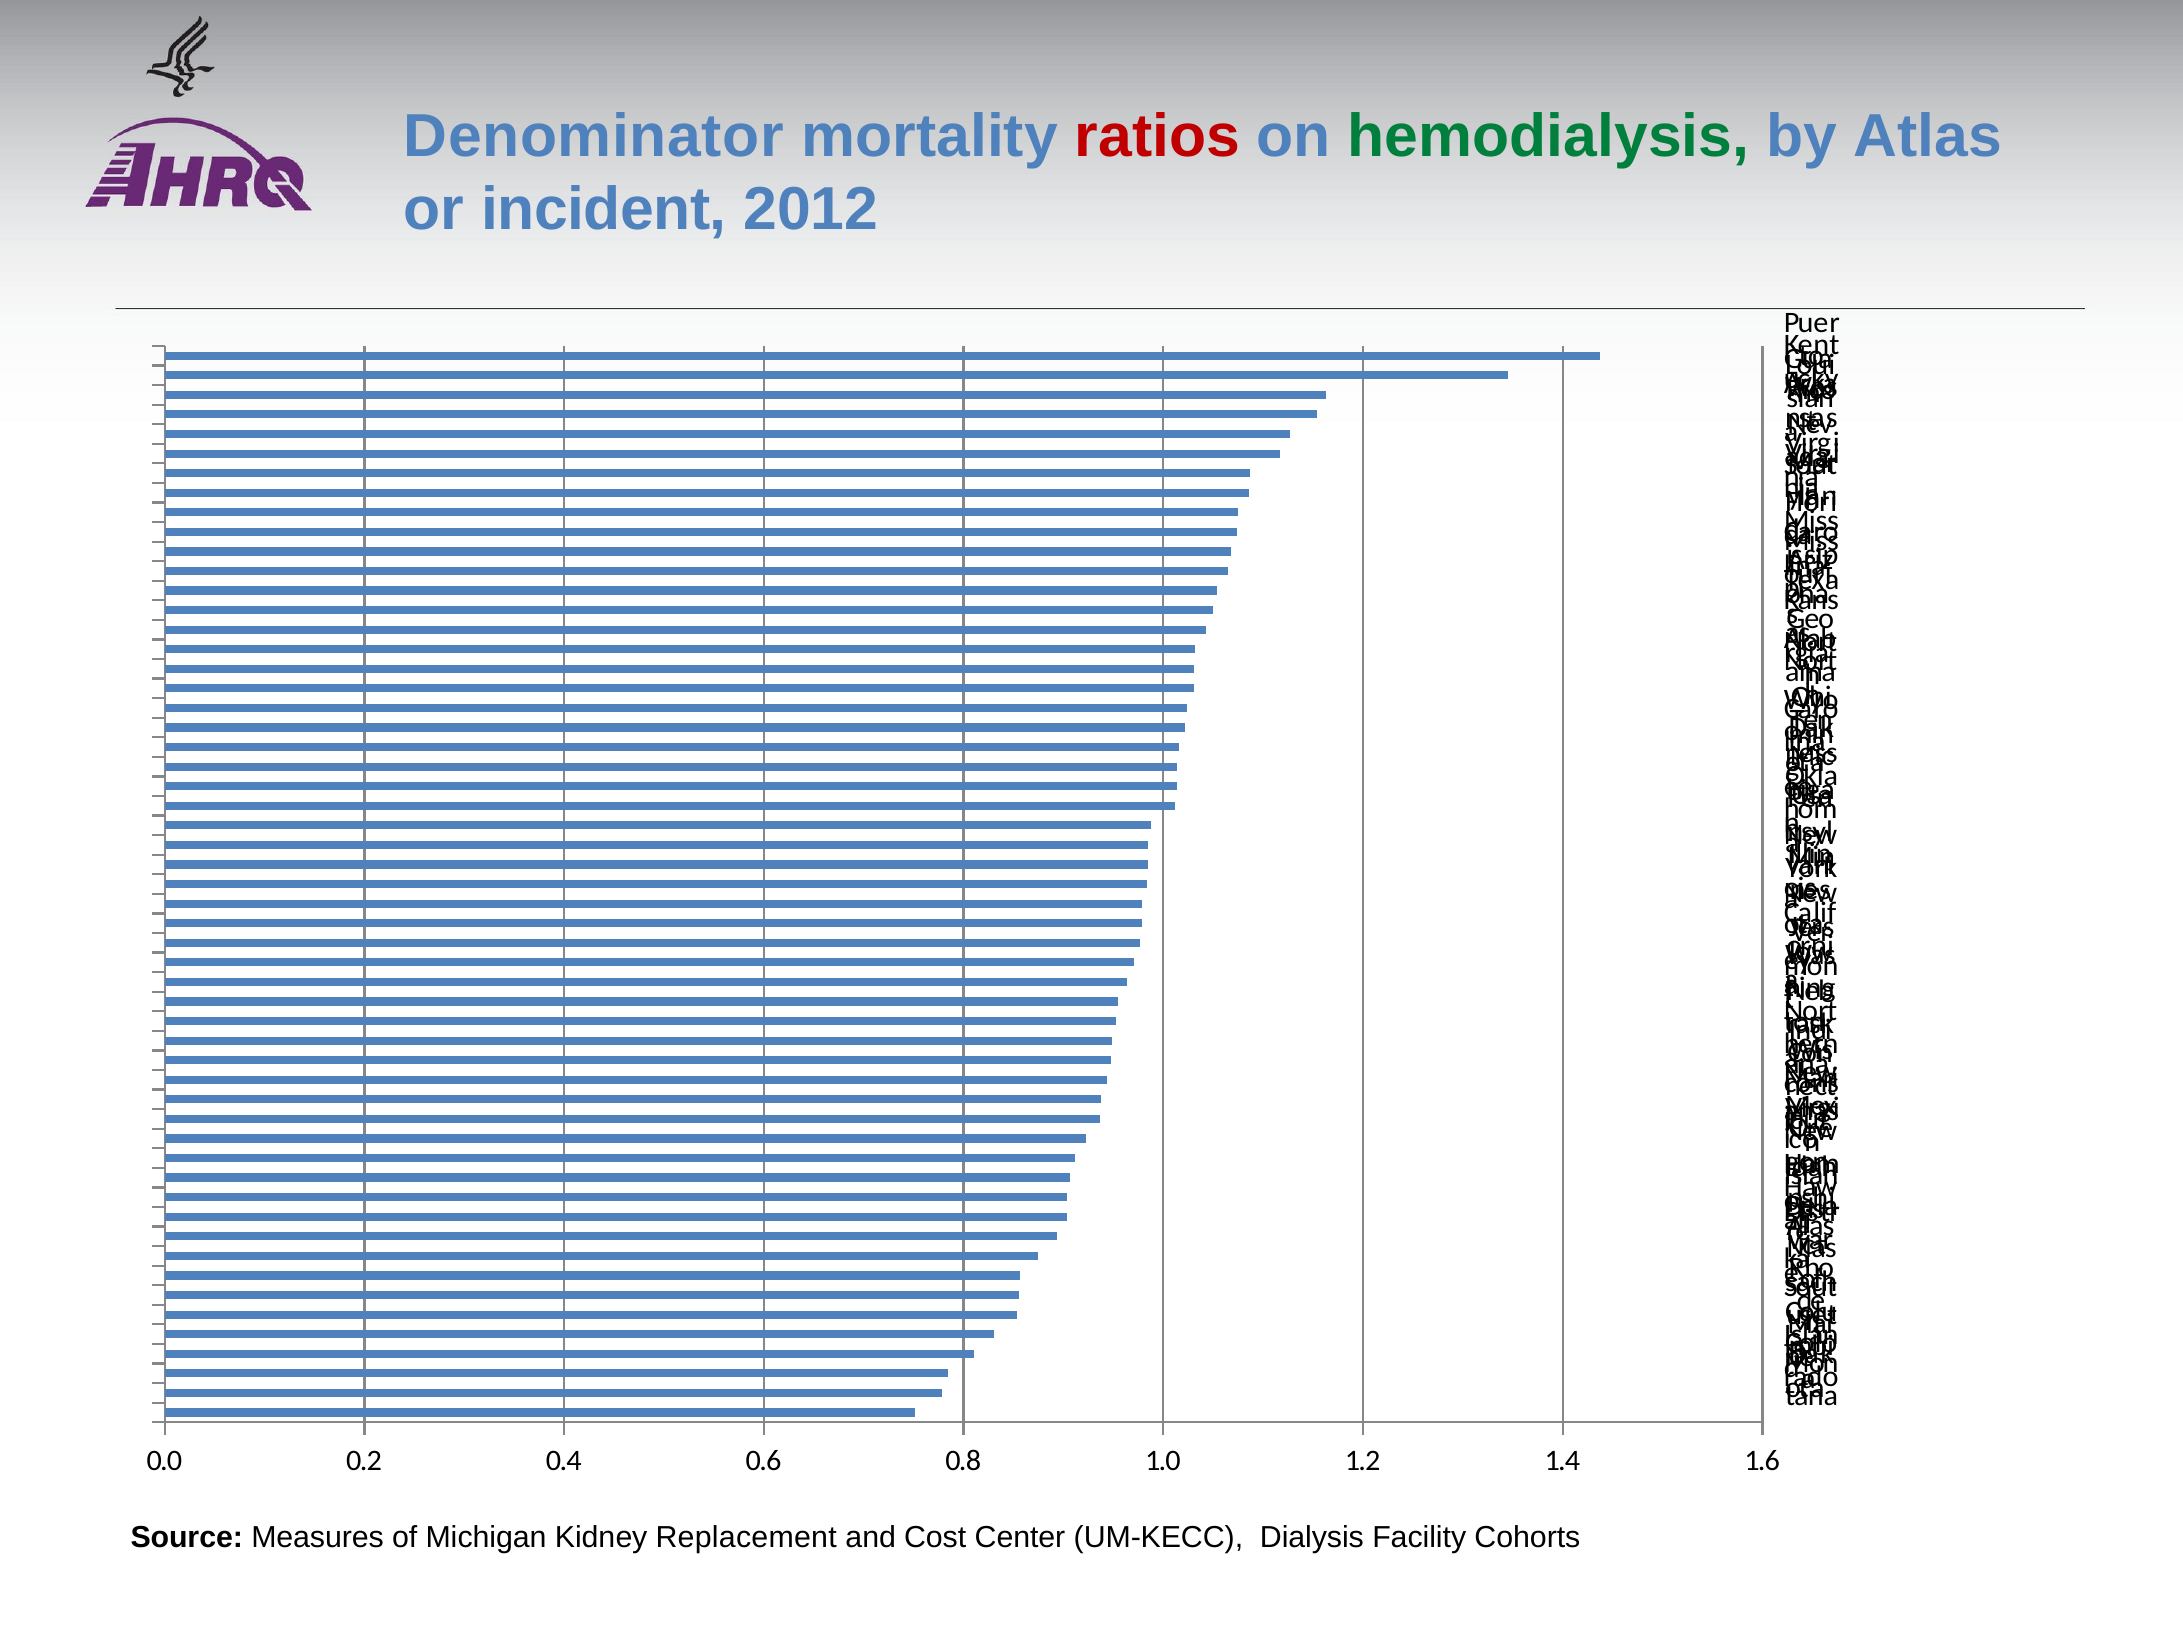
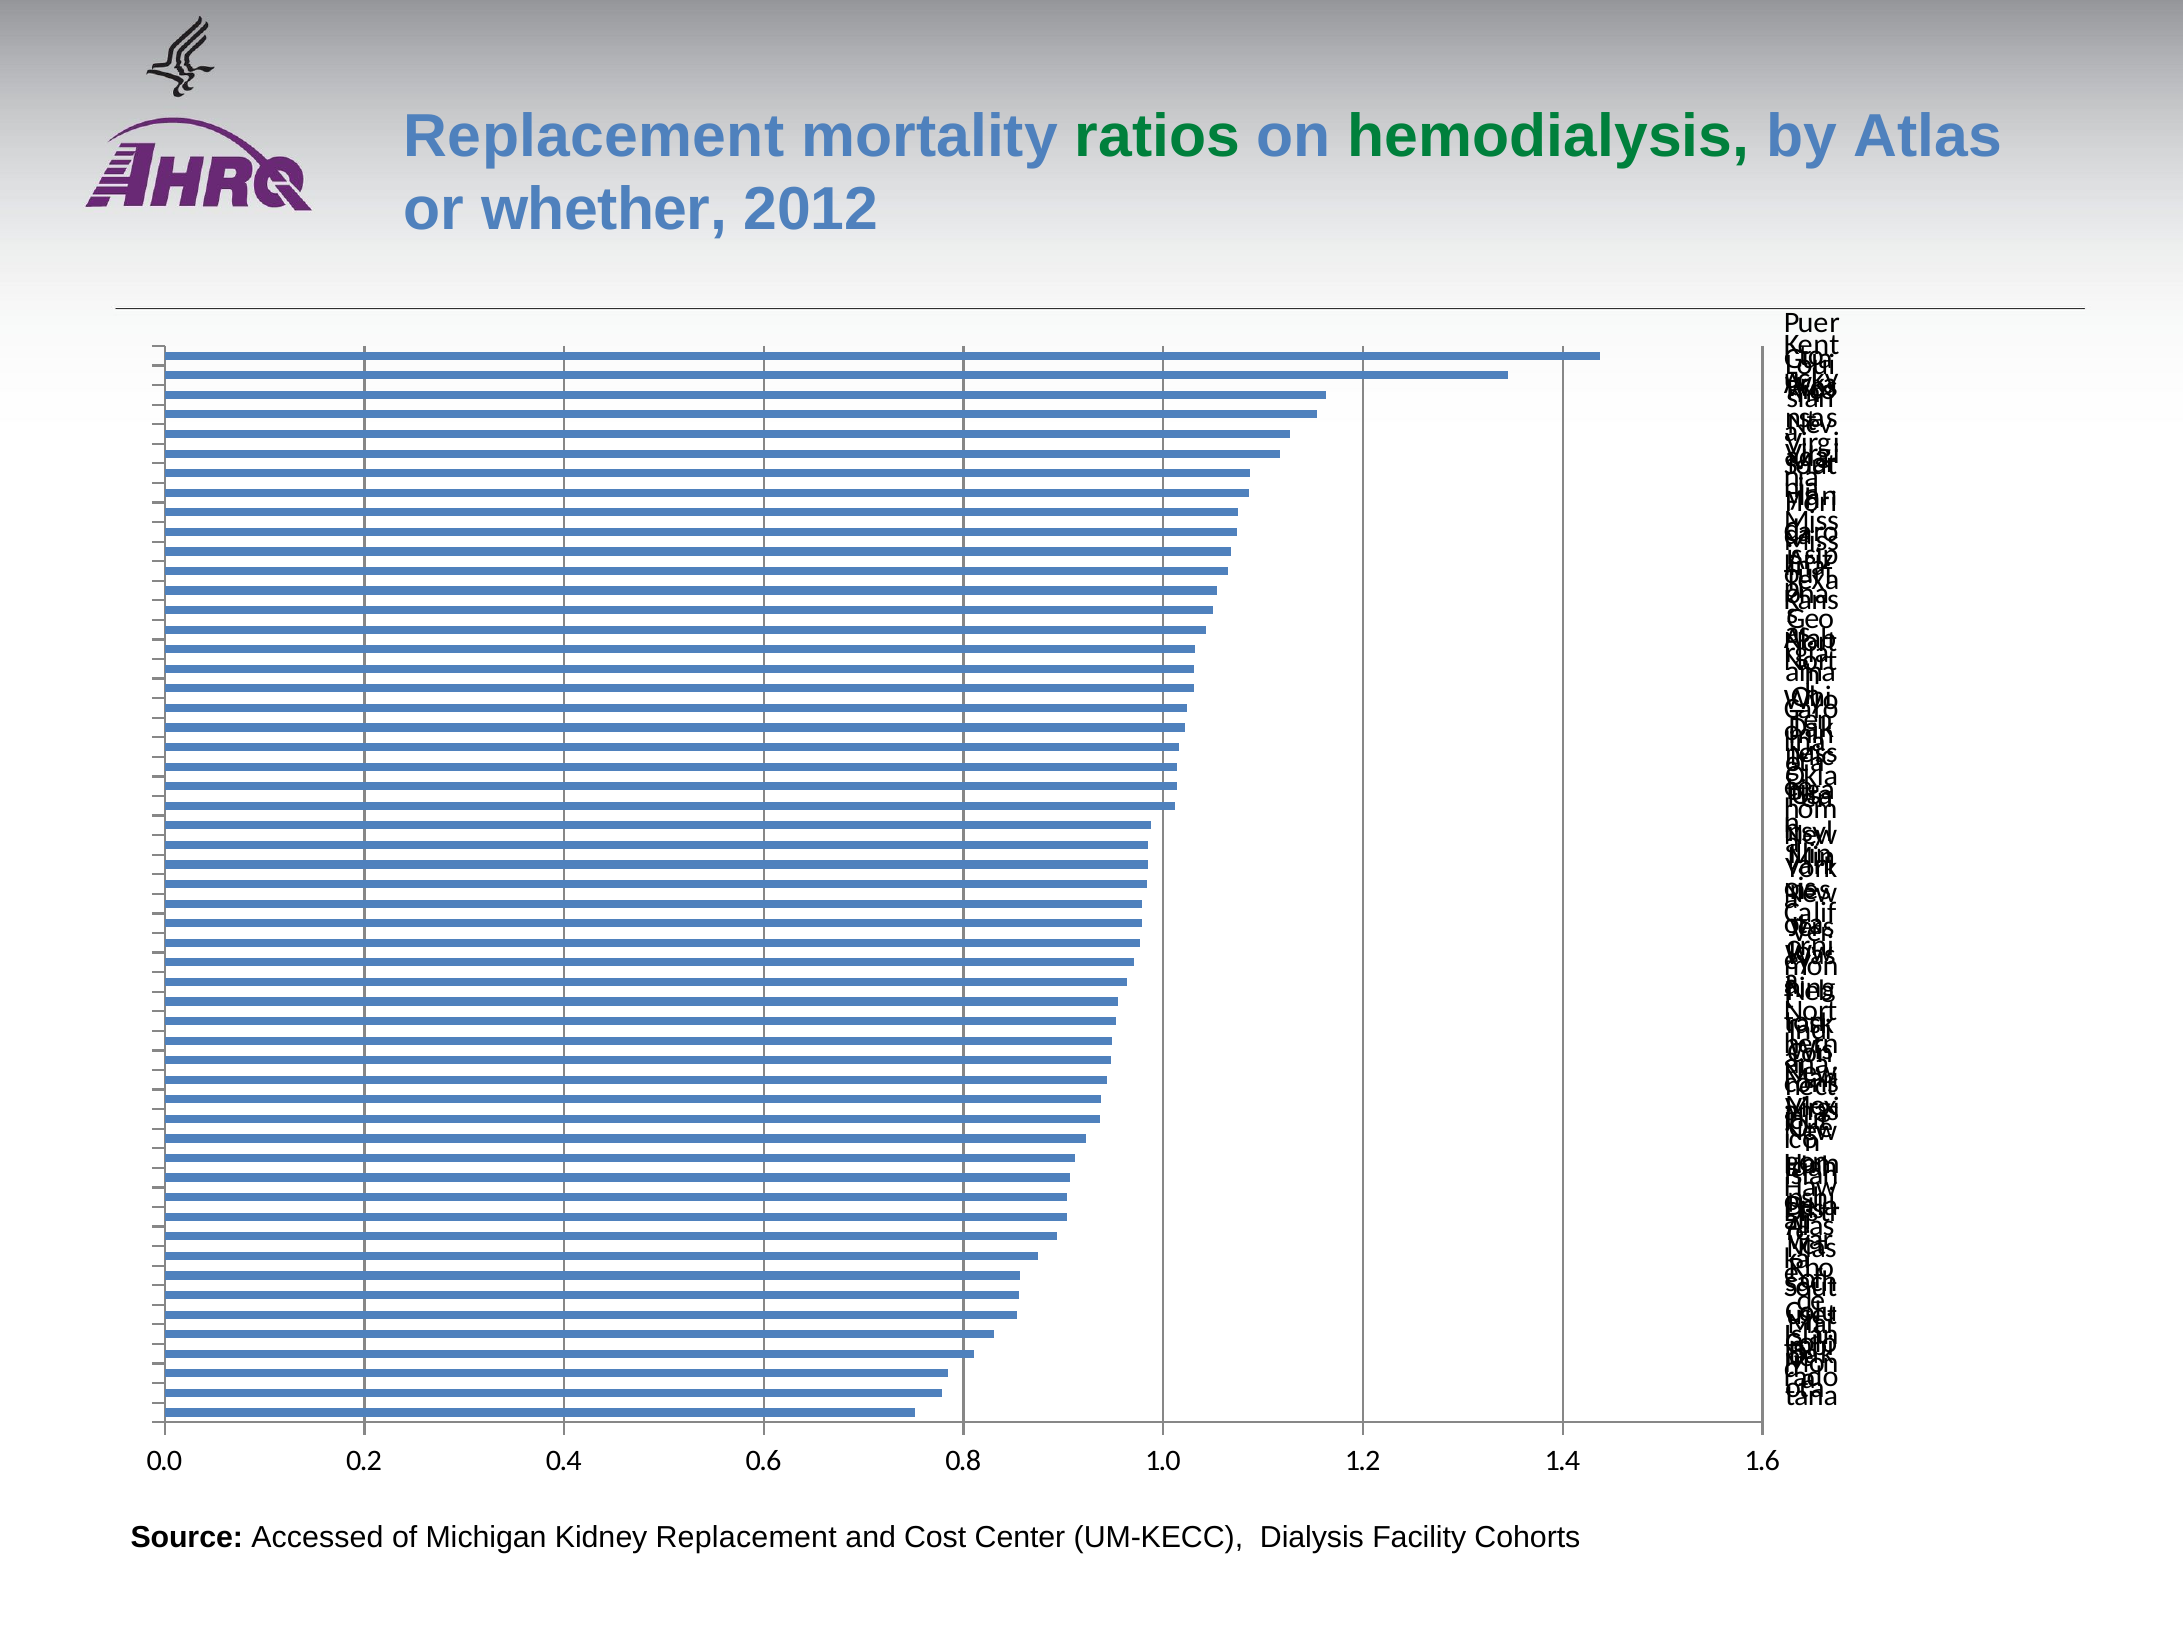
Denominator at (594, 137): Denominator -> Replacement
ratios colour: red -> green
incident: incident -> whether
Measures: Measures -> Accessed
